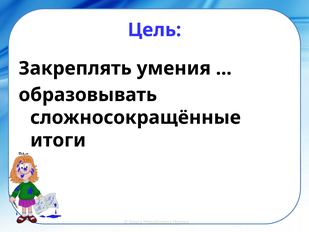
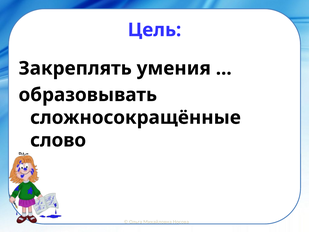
итоги: итоги -> слово
